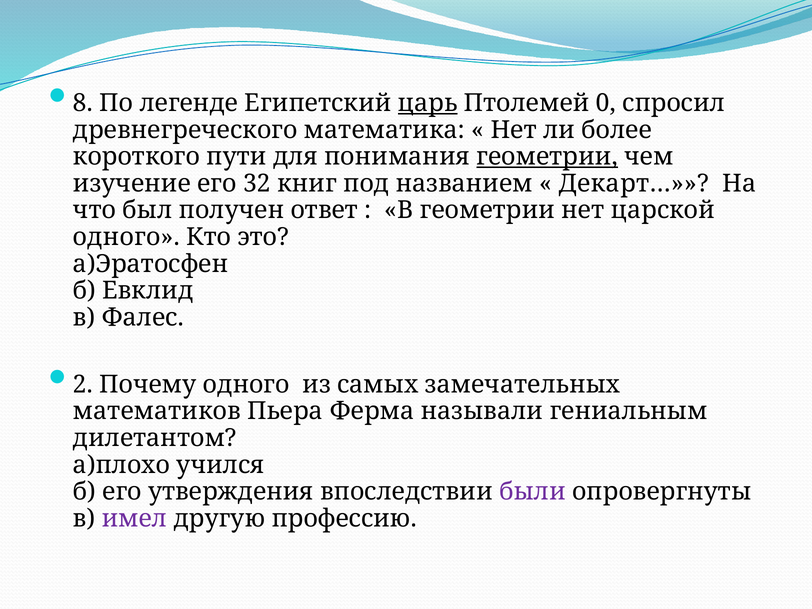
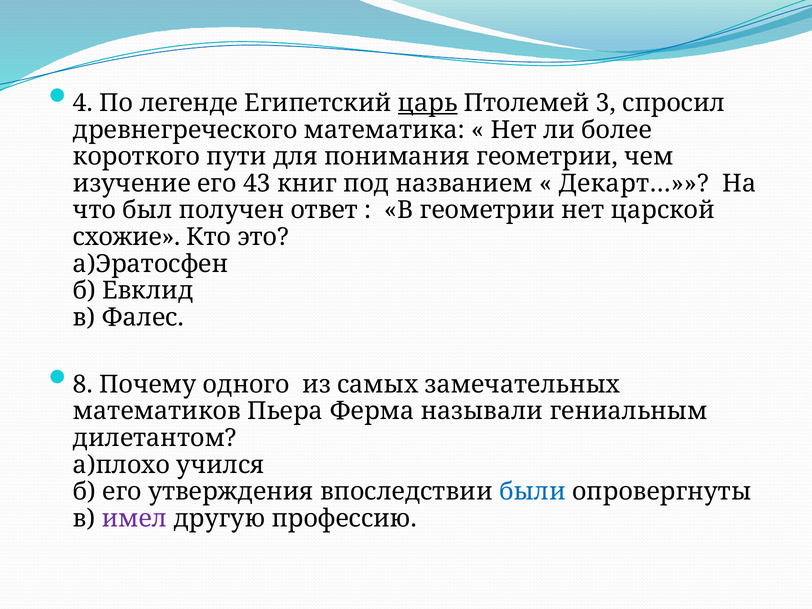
8: 8 -> 4
0: 0 -> 3
геометрии at (547, 157) underline: present -> none
32: 32 -> 43
одного at (126, 237): одного -> схожие
2: 2 -> 8
были colour: purple -> blue
